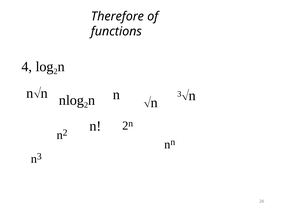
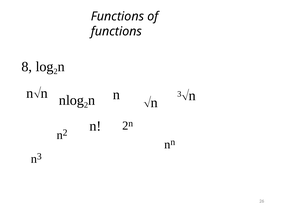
Therefore at (117, 16): Therefore -> Functions
4: 4 -> 8
